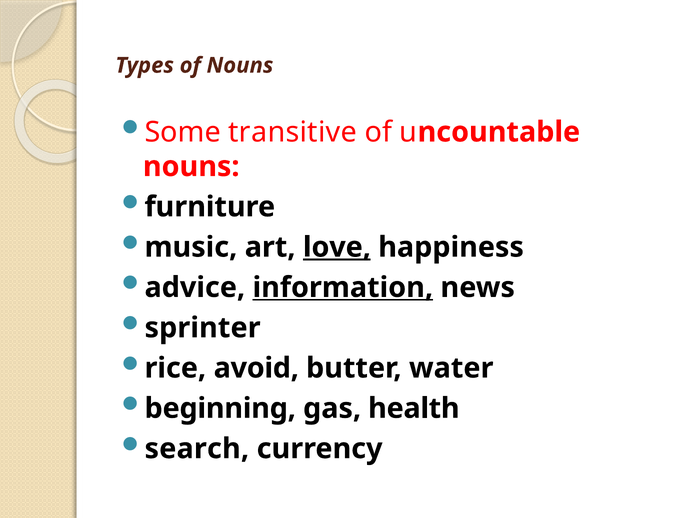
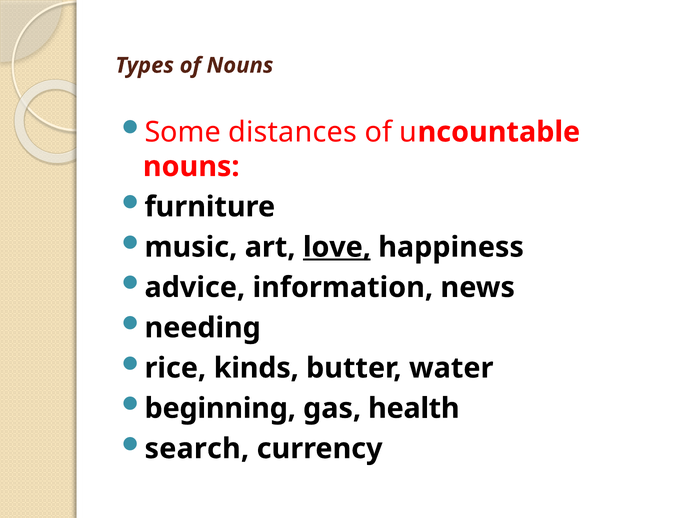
transitive: transitive -> distances
information underline: present -> none
sprinter: sprinter -> needing
avoid: avoid -> kinds
